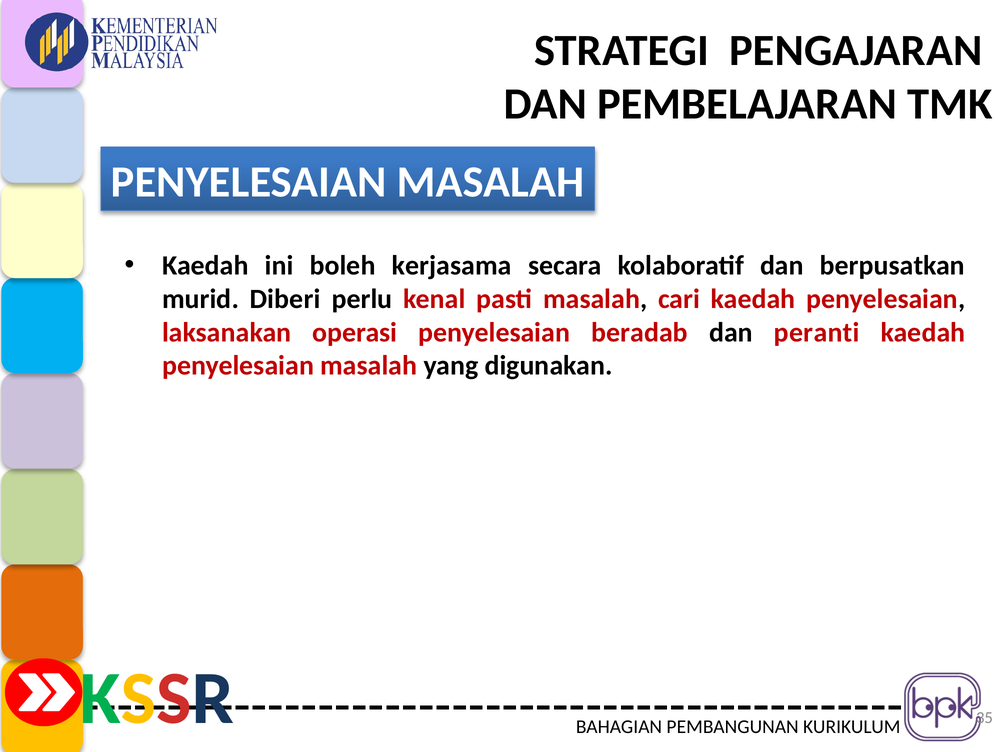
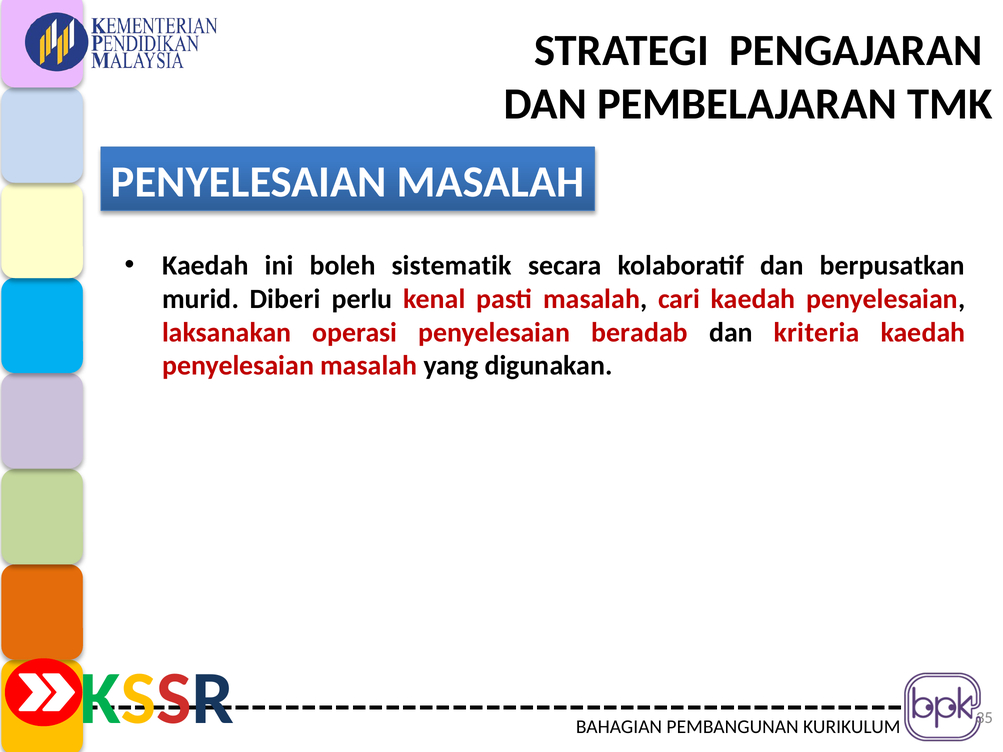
kerjasama: kerjasama -> sistematik
peranti: peranti -> kriteria
